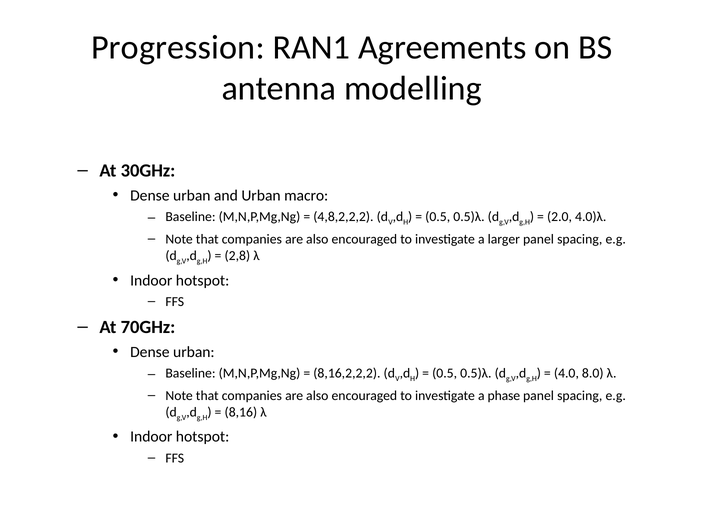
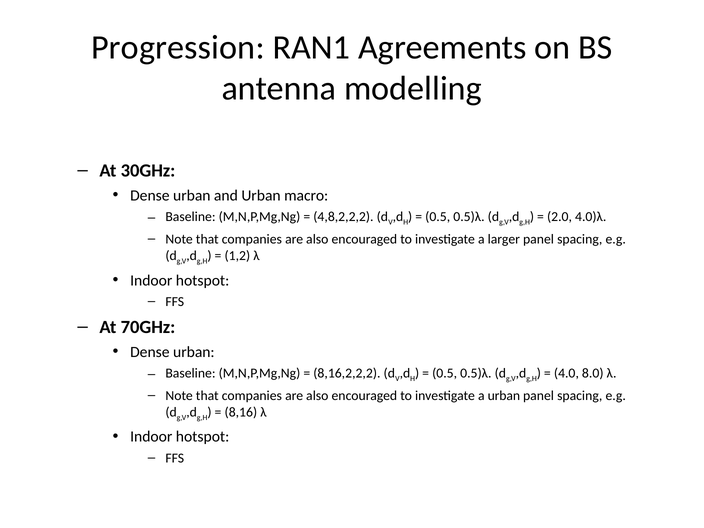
2,8: 2,8 -> 1,2
a phase: phase -> urban
